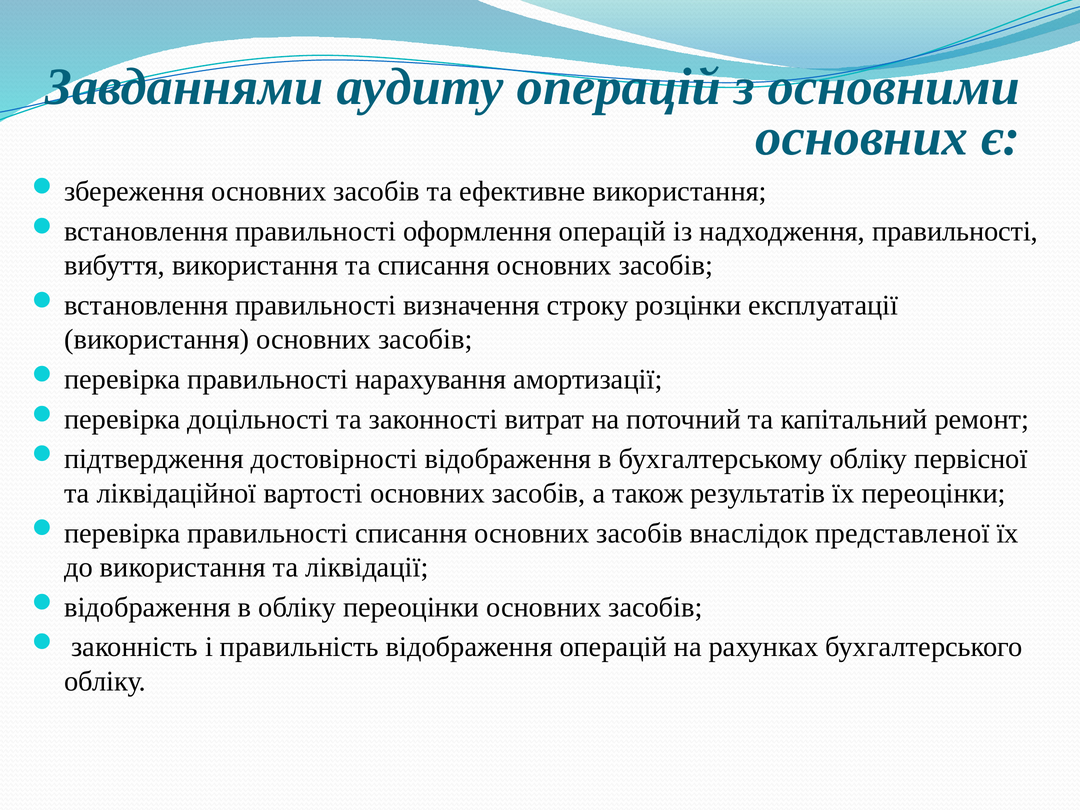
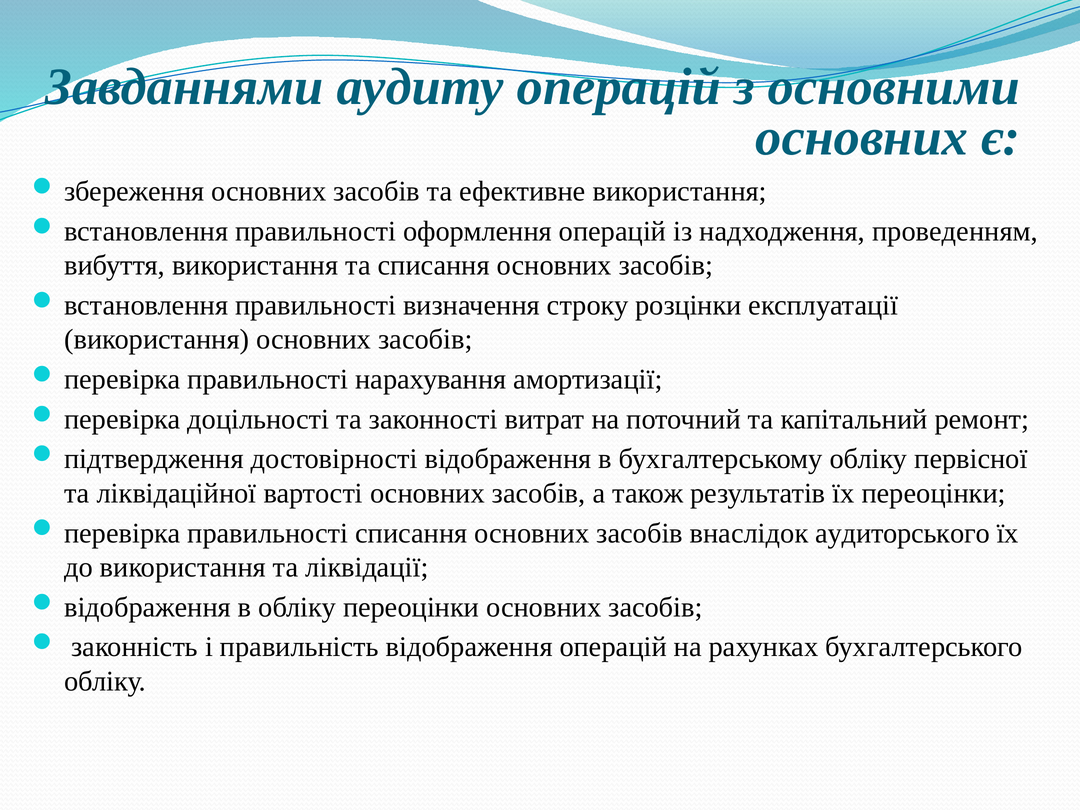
надходження правильності: правильності -> проведенням
представленої: представленої -> аудиторського
